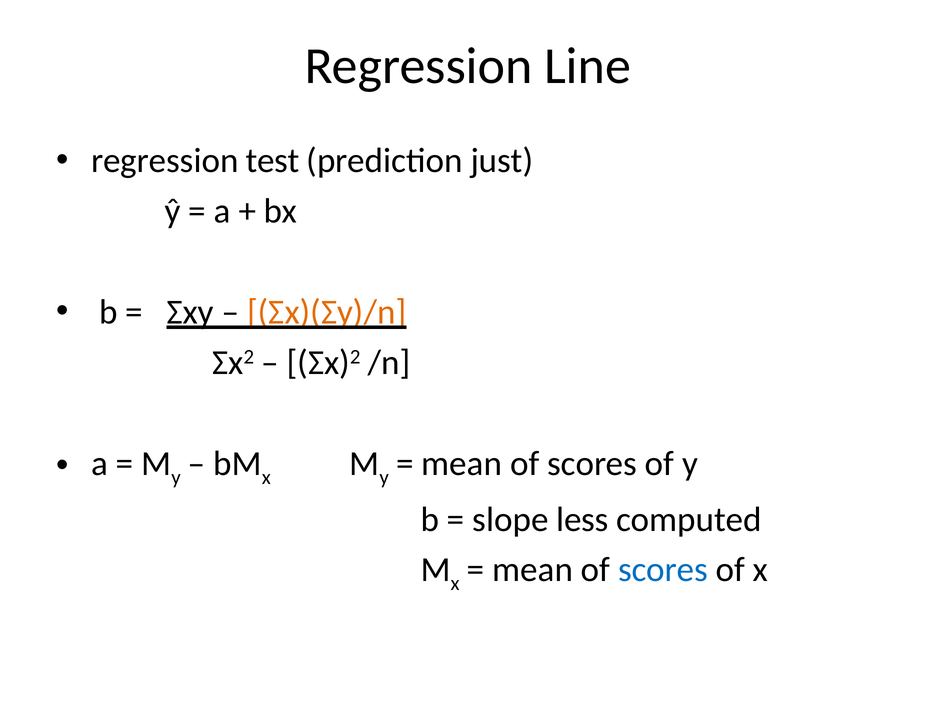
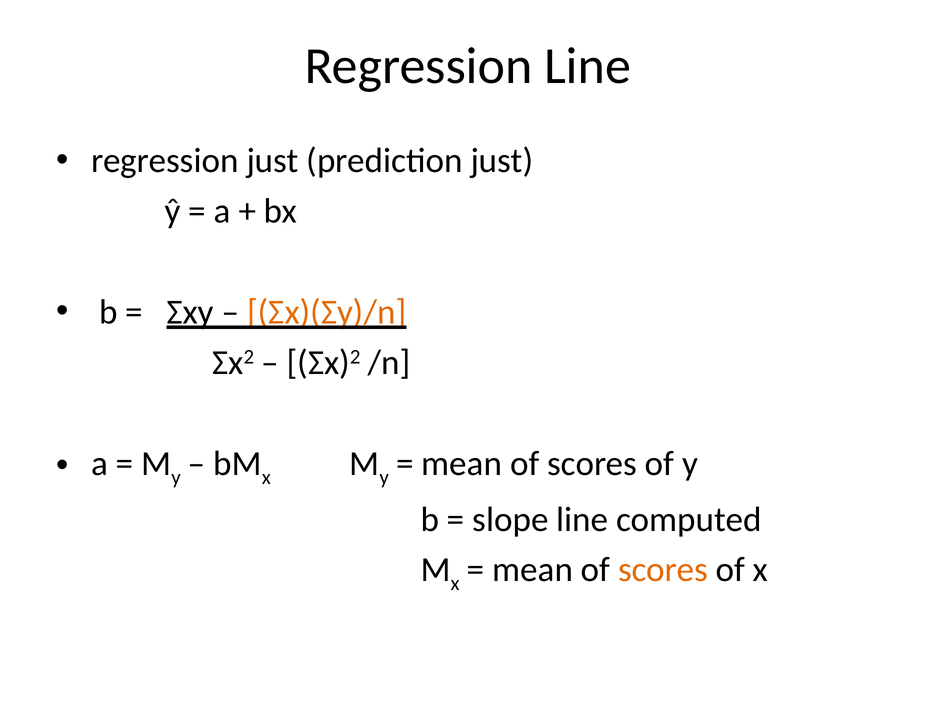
regression test: test -> just
slope less: less -> line
scores at (663, 570) colour: blue -> orange
